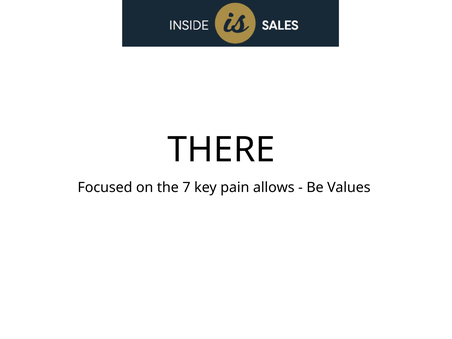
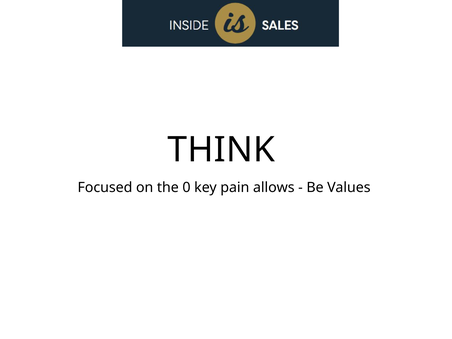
THERE: THERE -> THINK
7: 7 -> 0
